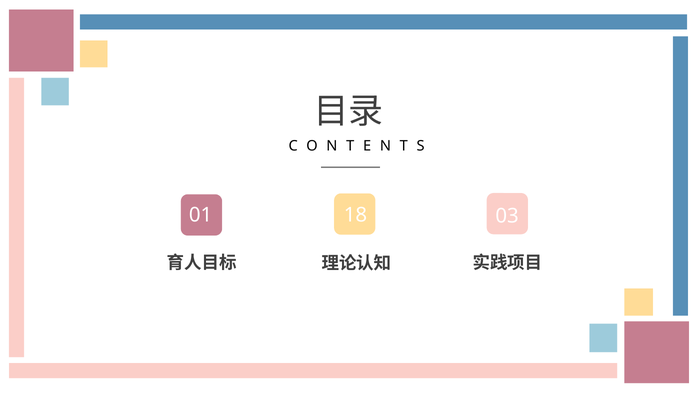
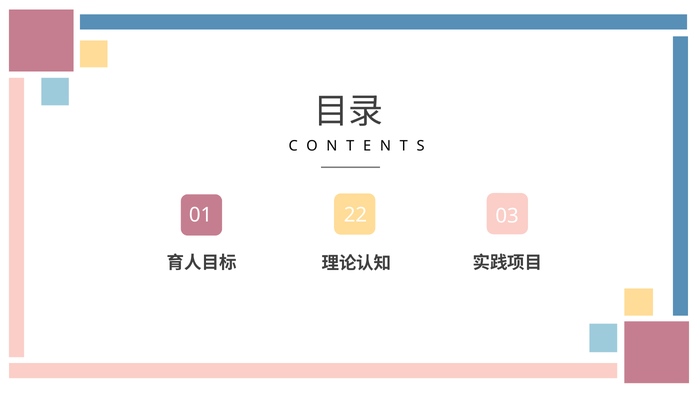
18: 18 -> 22
